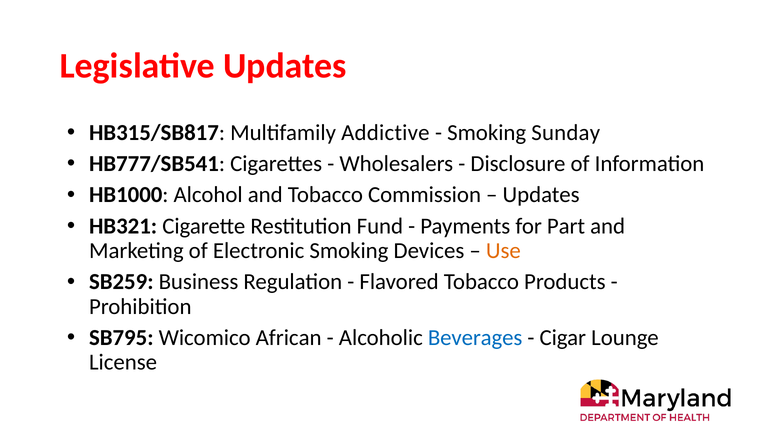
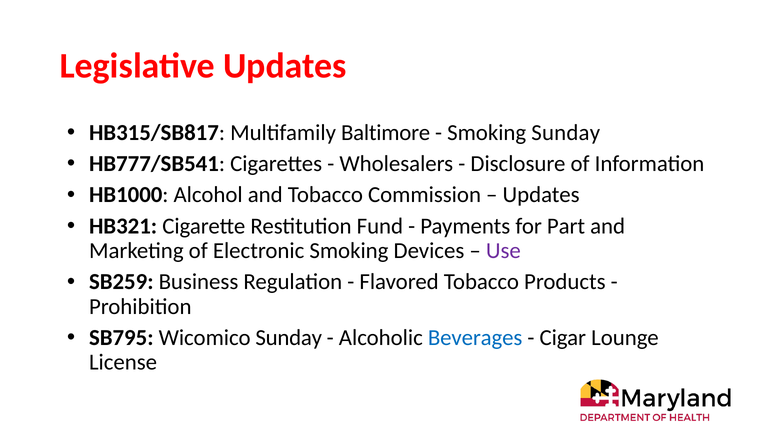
Addictive: Addictive -> Baltimore
Use colour: orange -> purple
Wicomico African: African -> Sunday
